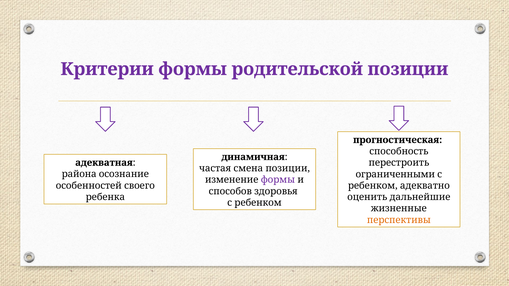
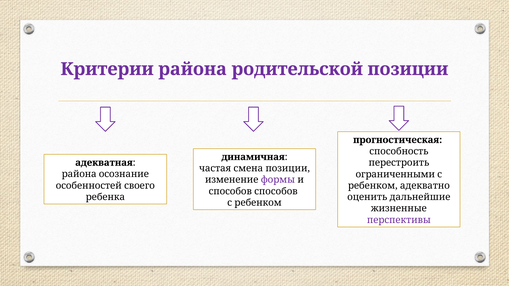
Критерии формы: формы -> района
способов здоровья: здоровья -> способов
перспективы colour: orange -> purple
